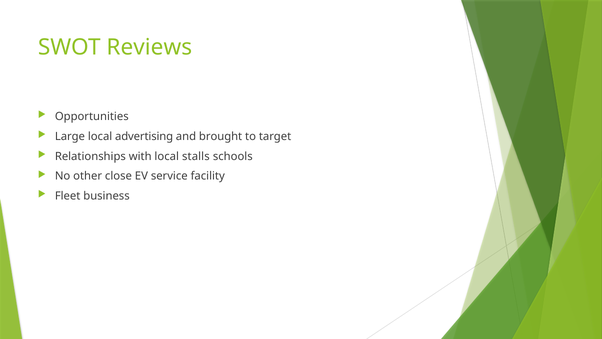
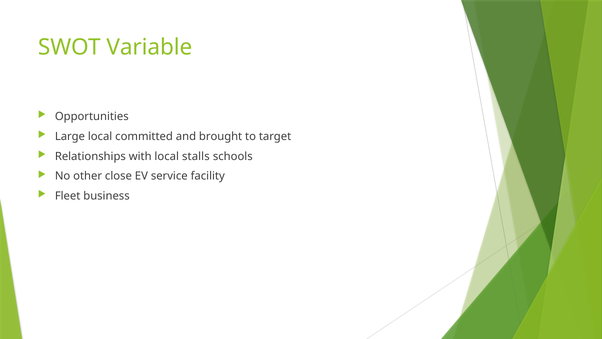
Reviews: Reviews -> Variable
advertising: advertising -> committed
